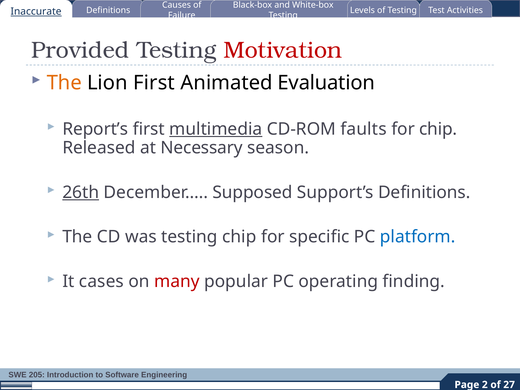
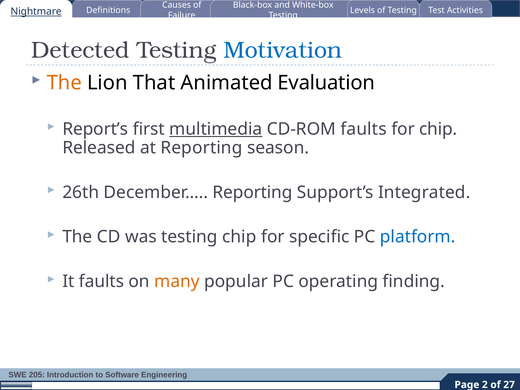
Inaccurate: Inaccurate -> Nightmare
Provided: Provided -> Detected
Motivation colour: red -> blue
Lion First: First -> That
at Necessary: Necessary -> Reporting
26th underline: present -> none
December… Supposed: Supposed -> Reporting
Support’s Definitions: Definitions -> Integrated
It cases: cases -> faults
many colour: red -> orange
